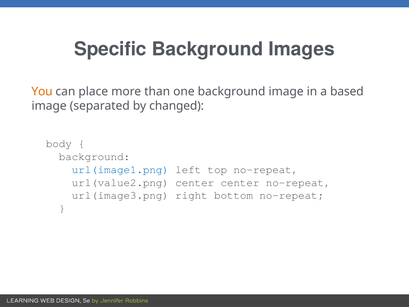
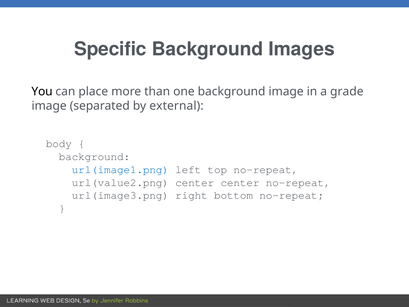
You colour: orange -> black
based: based -> grade
changed: changed -> external
